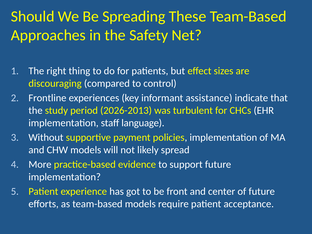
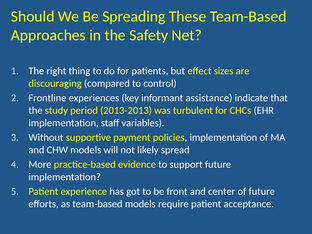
2026-2013: 2026-2013 -> 2013-2013
language: language -> variables
